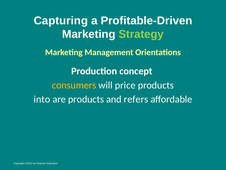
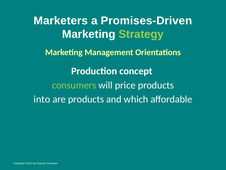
Capturing: Capturing -> Marketers
Profitable-Driven: Profitable-Driven -> Promises-Driven
consumers colour: yellow -> light green
refers: refers -> which
